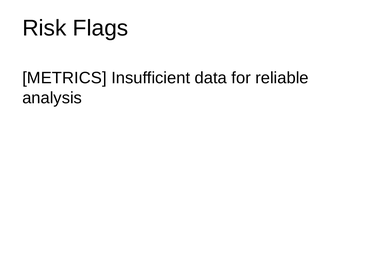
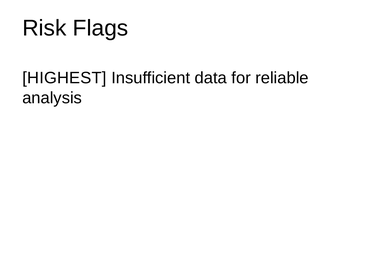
METRICS: METRICS -> HIGHEST
